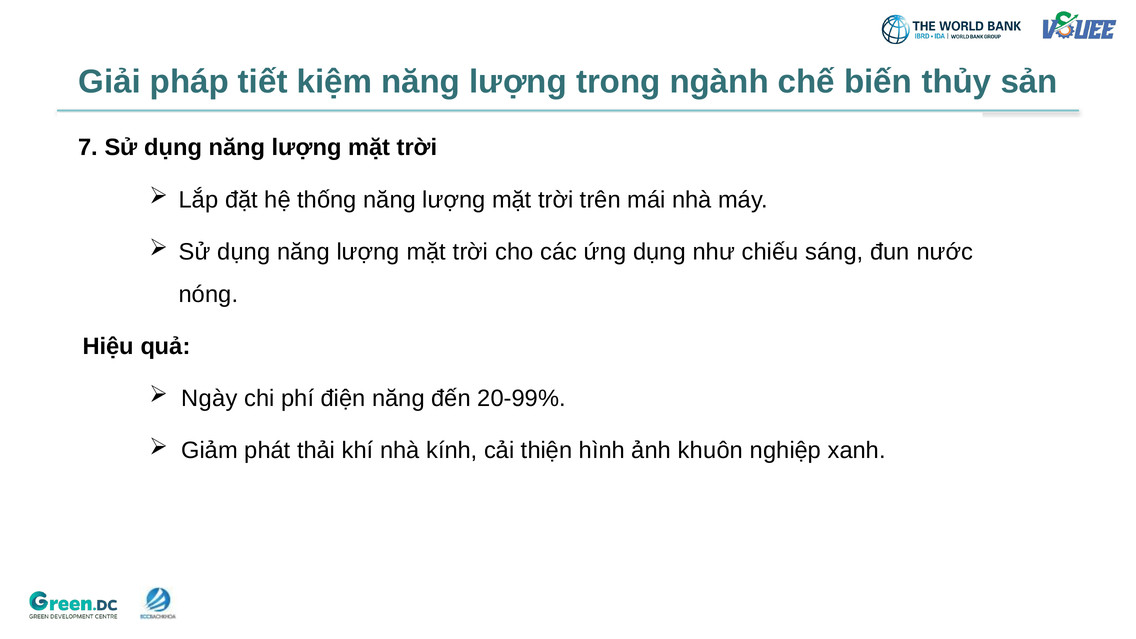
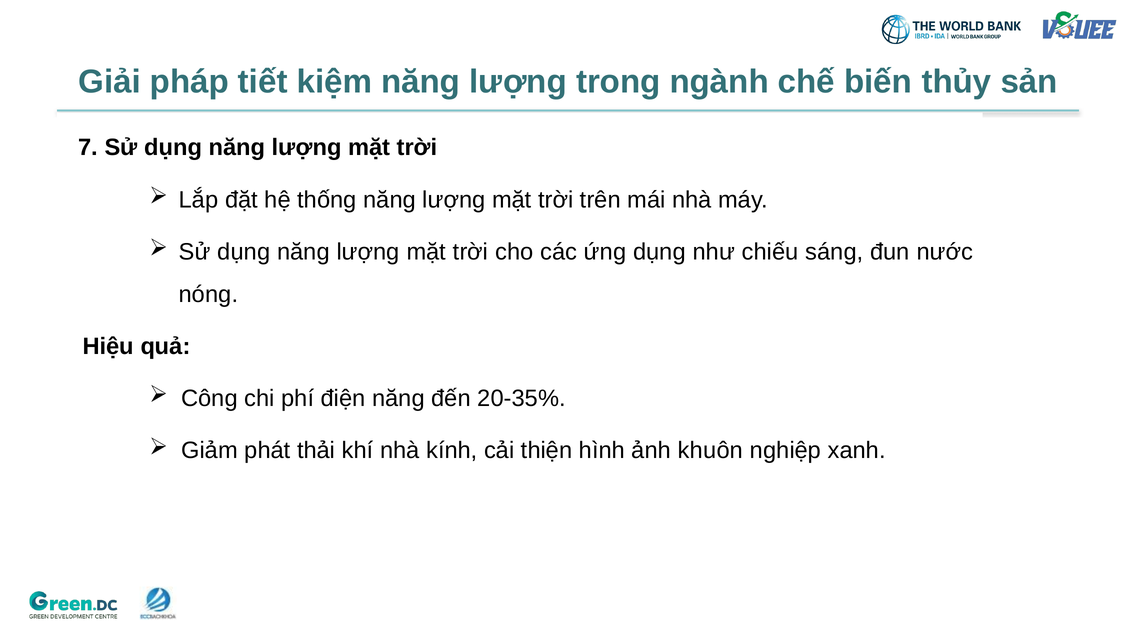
Ngày: Ngày -> Công
20-99%: 20-99% -> 20-35%
